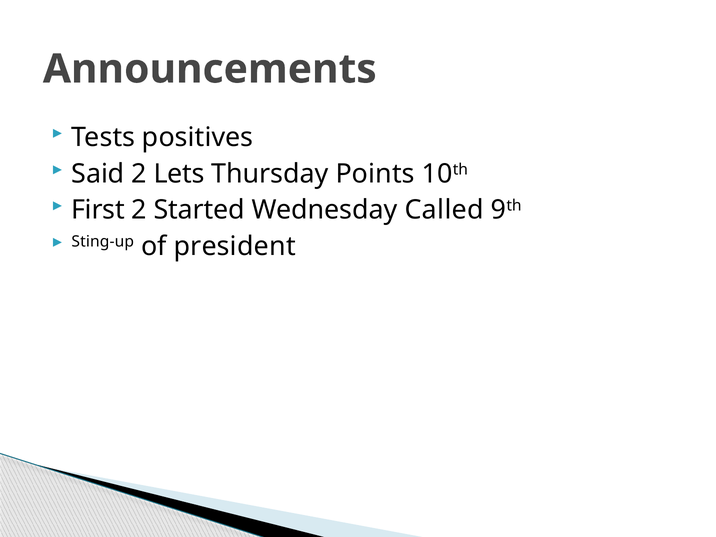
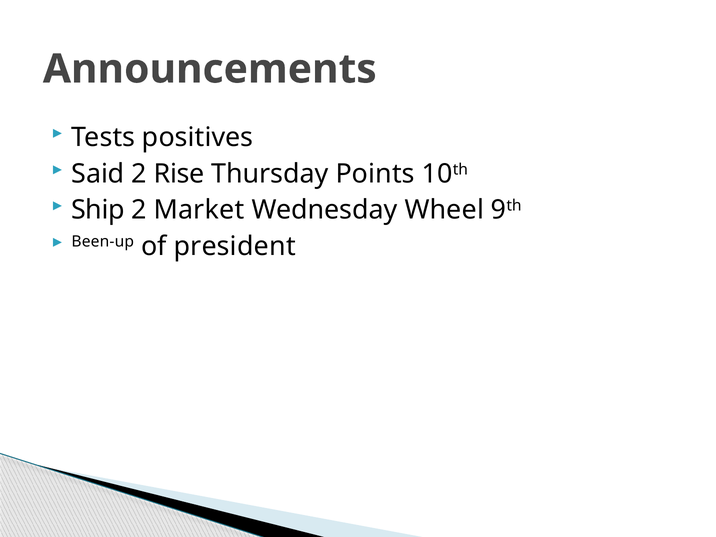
Lets: Lets -> Rise
First: First -> Ship
Started: Started -> Market
Called: Called -> Wheel
Sting-up: Sting-up -> Been-up
